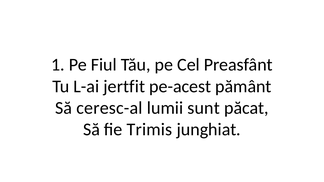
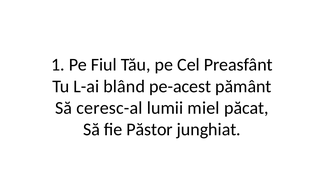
jertfit: jertfit -> blând
sunt: sunt -> miel
Trimis: Trimis -> Păstor
